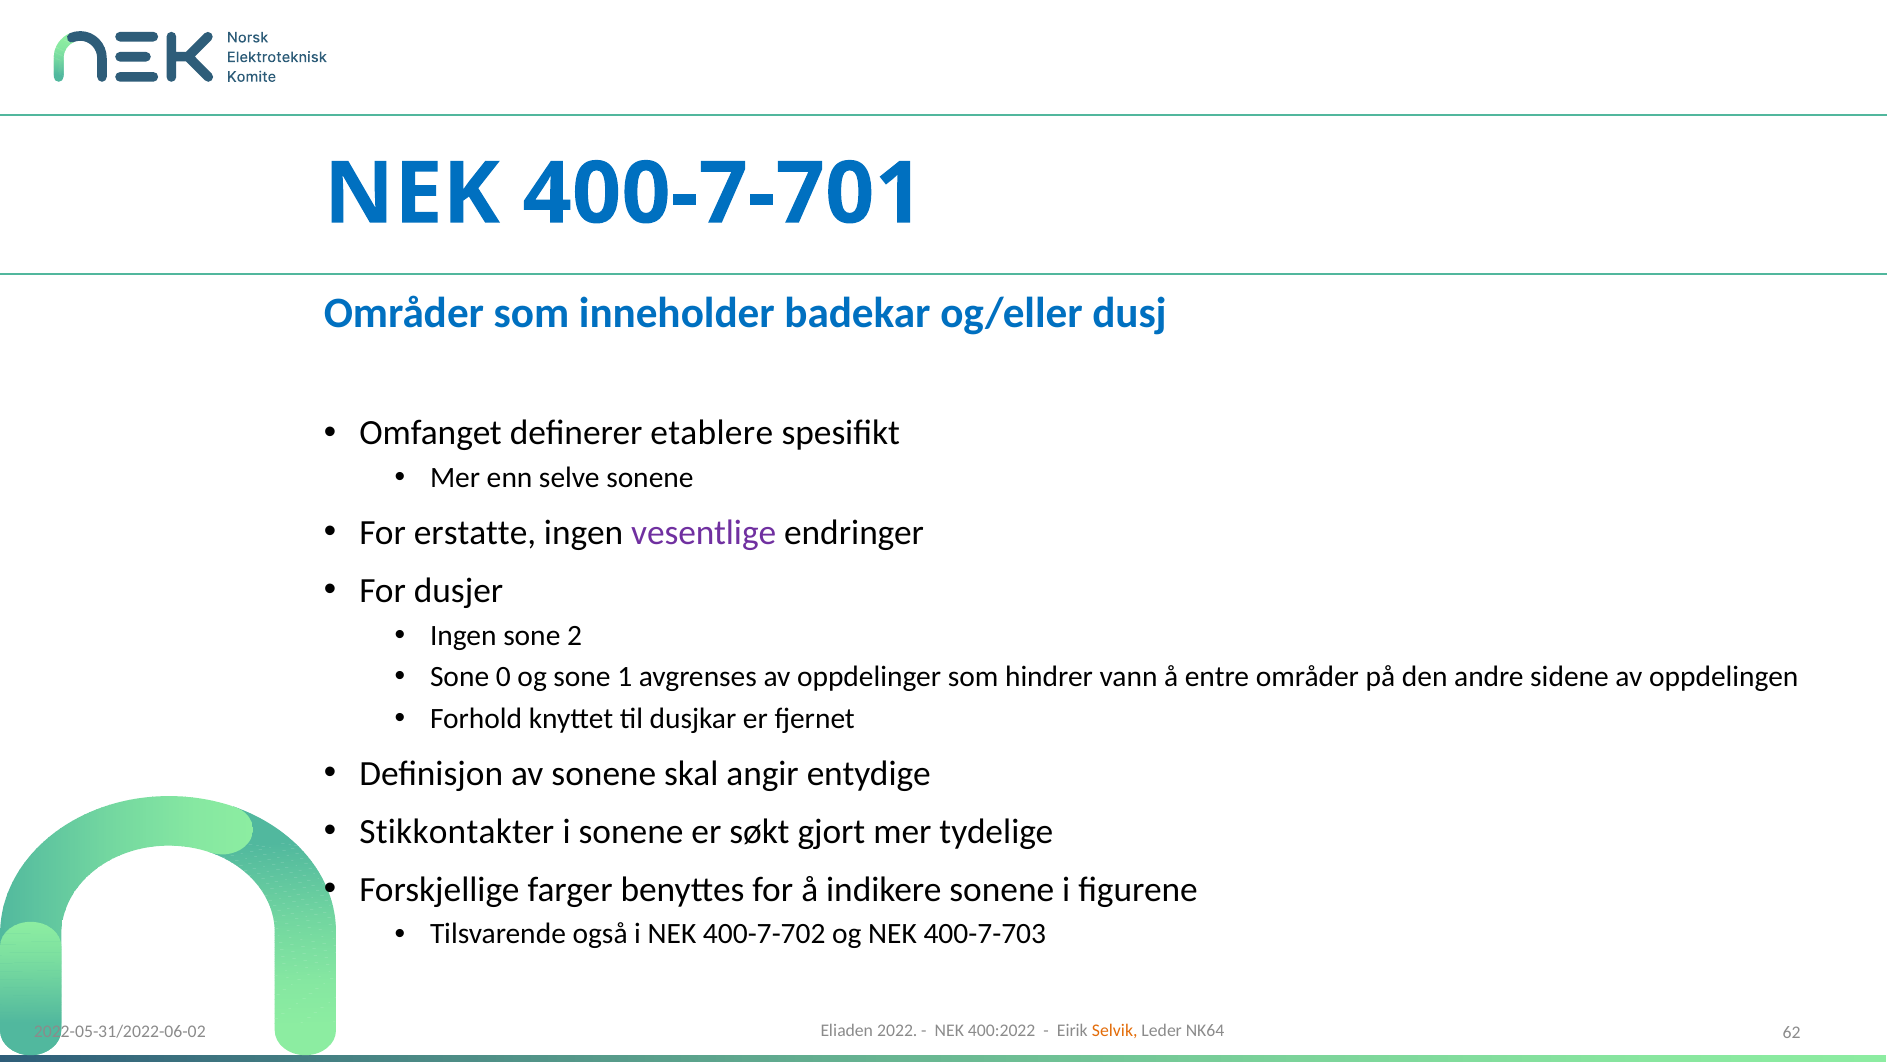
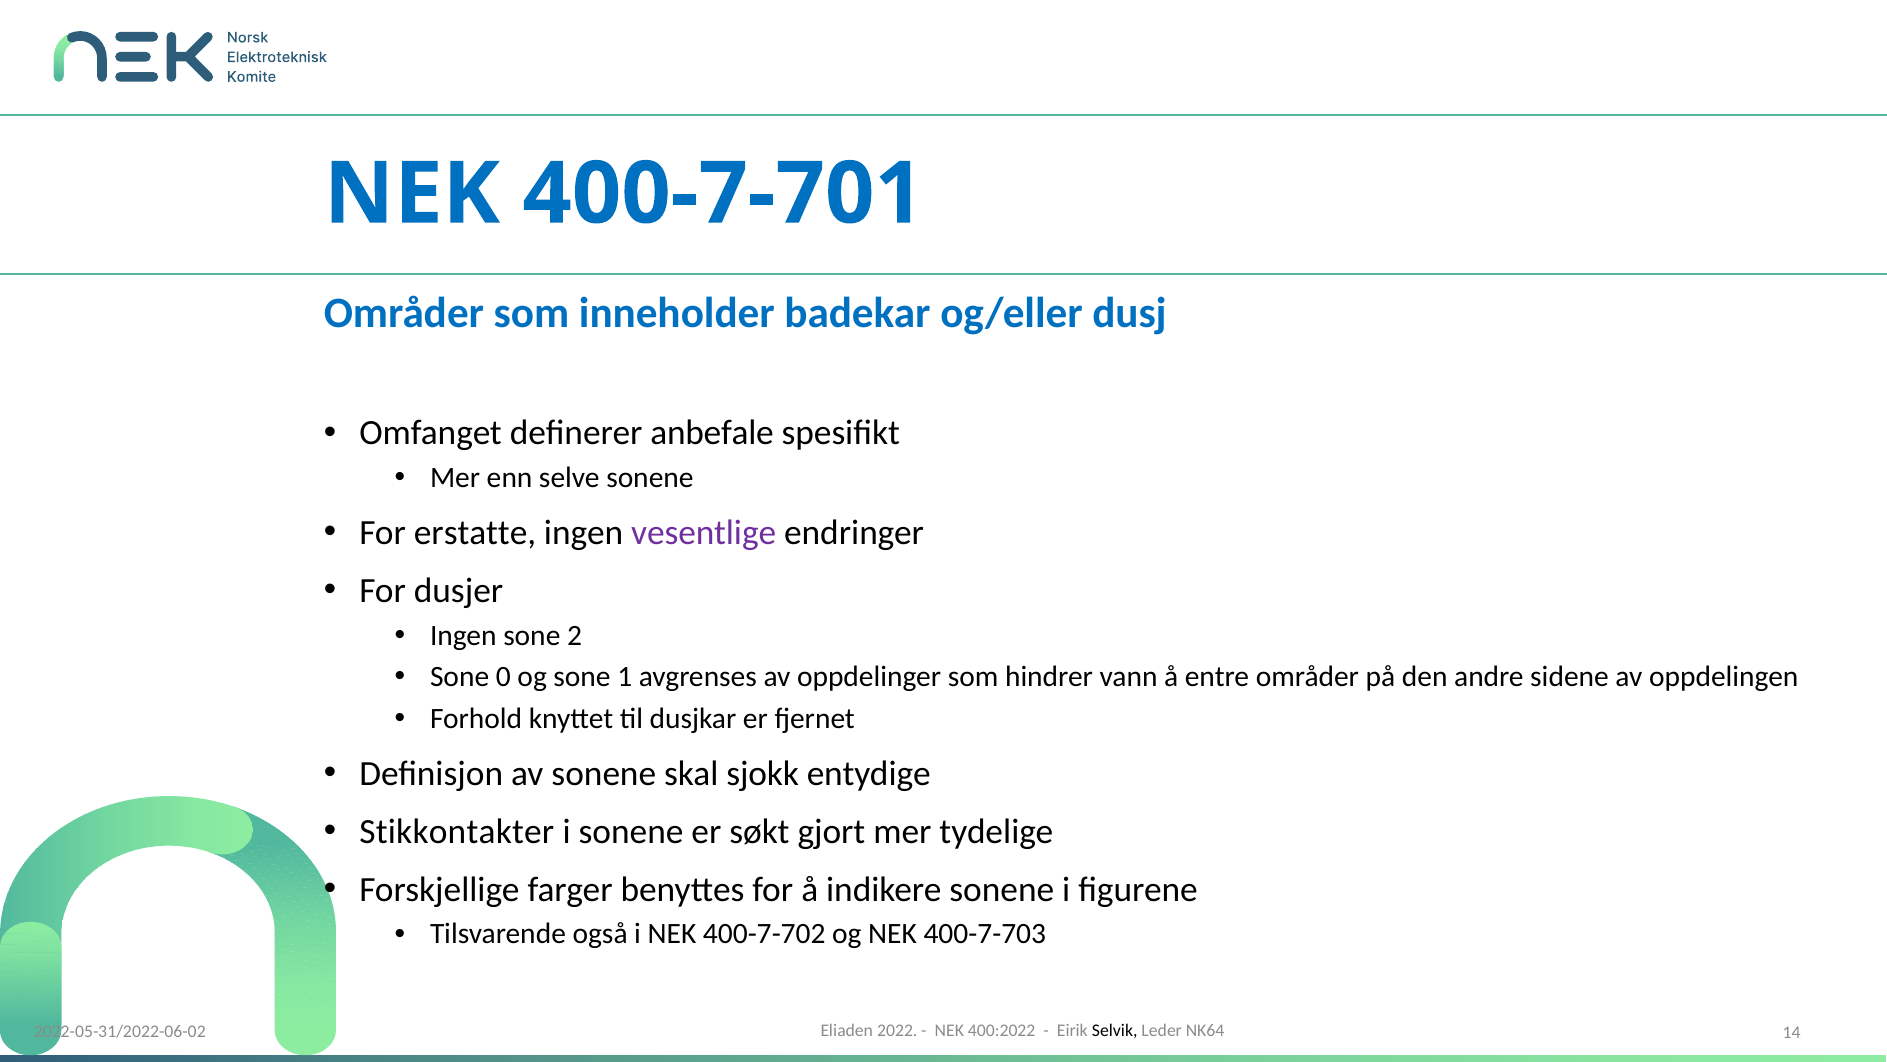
etablere: etablere -> anbefale
angir: angir -> sjokk
Selvik colour: orange -> black
62: 62 -> 14
